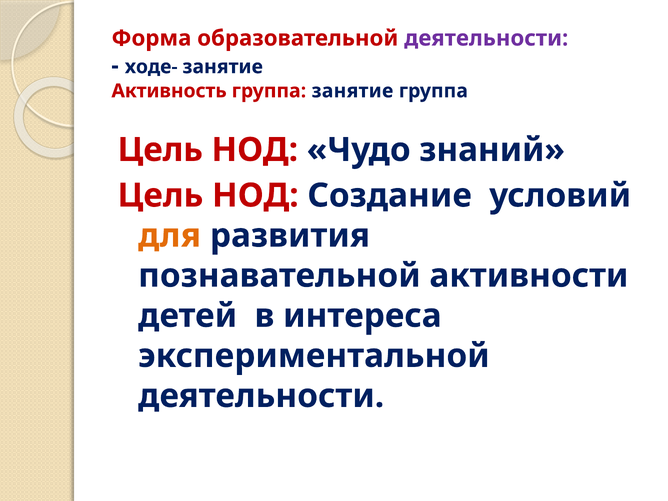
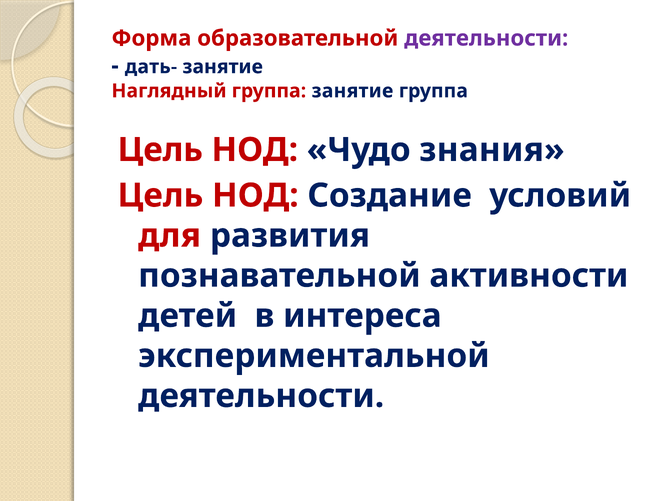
ходе-: ходе- -> дать-
Активность: Активность -> Наглядный
знаний: знаний -> знания
для colour: orange -> red
